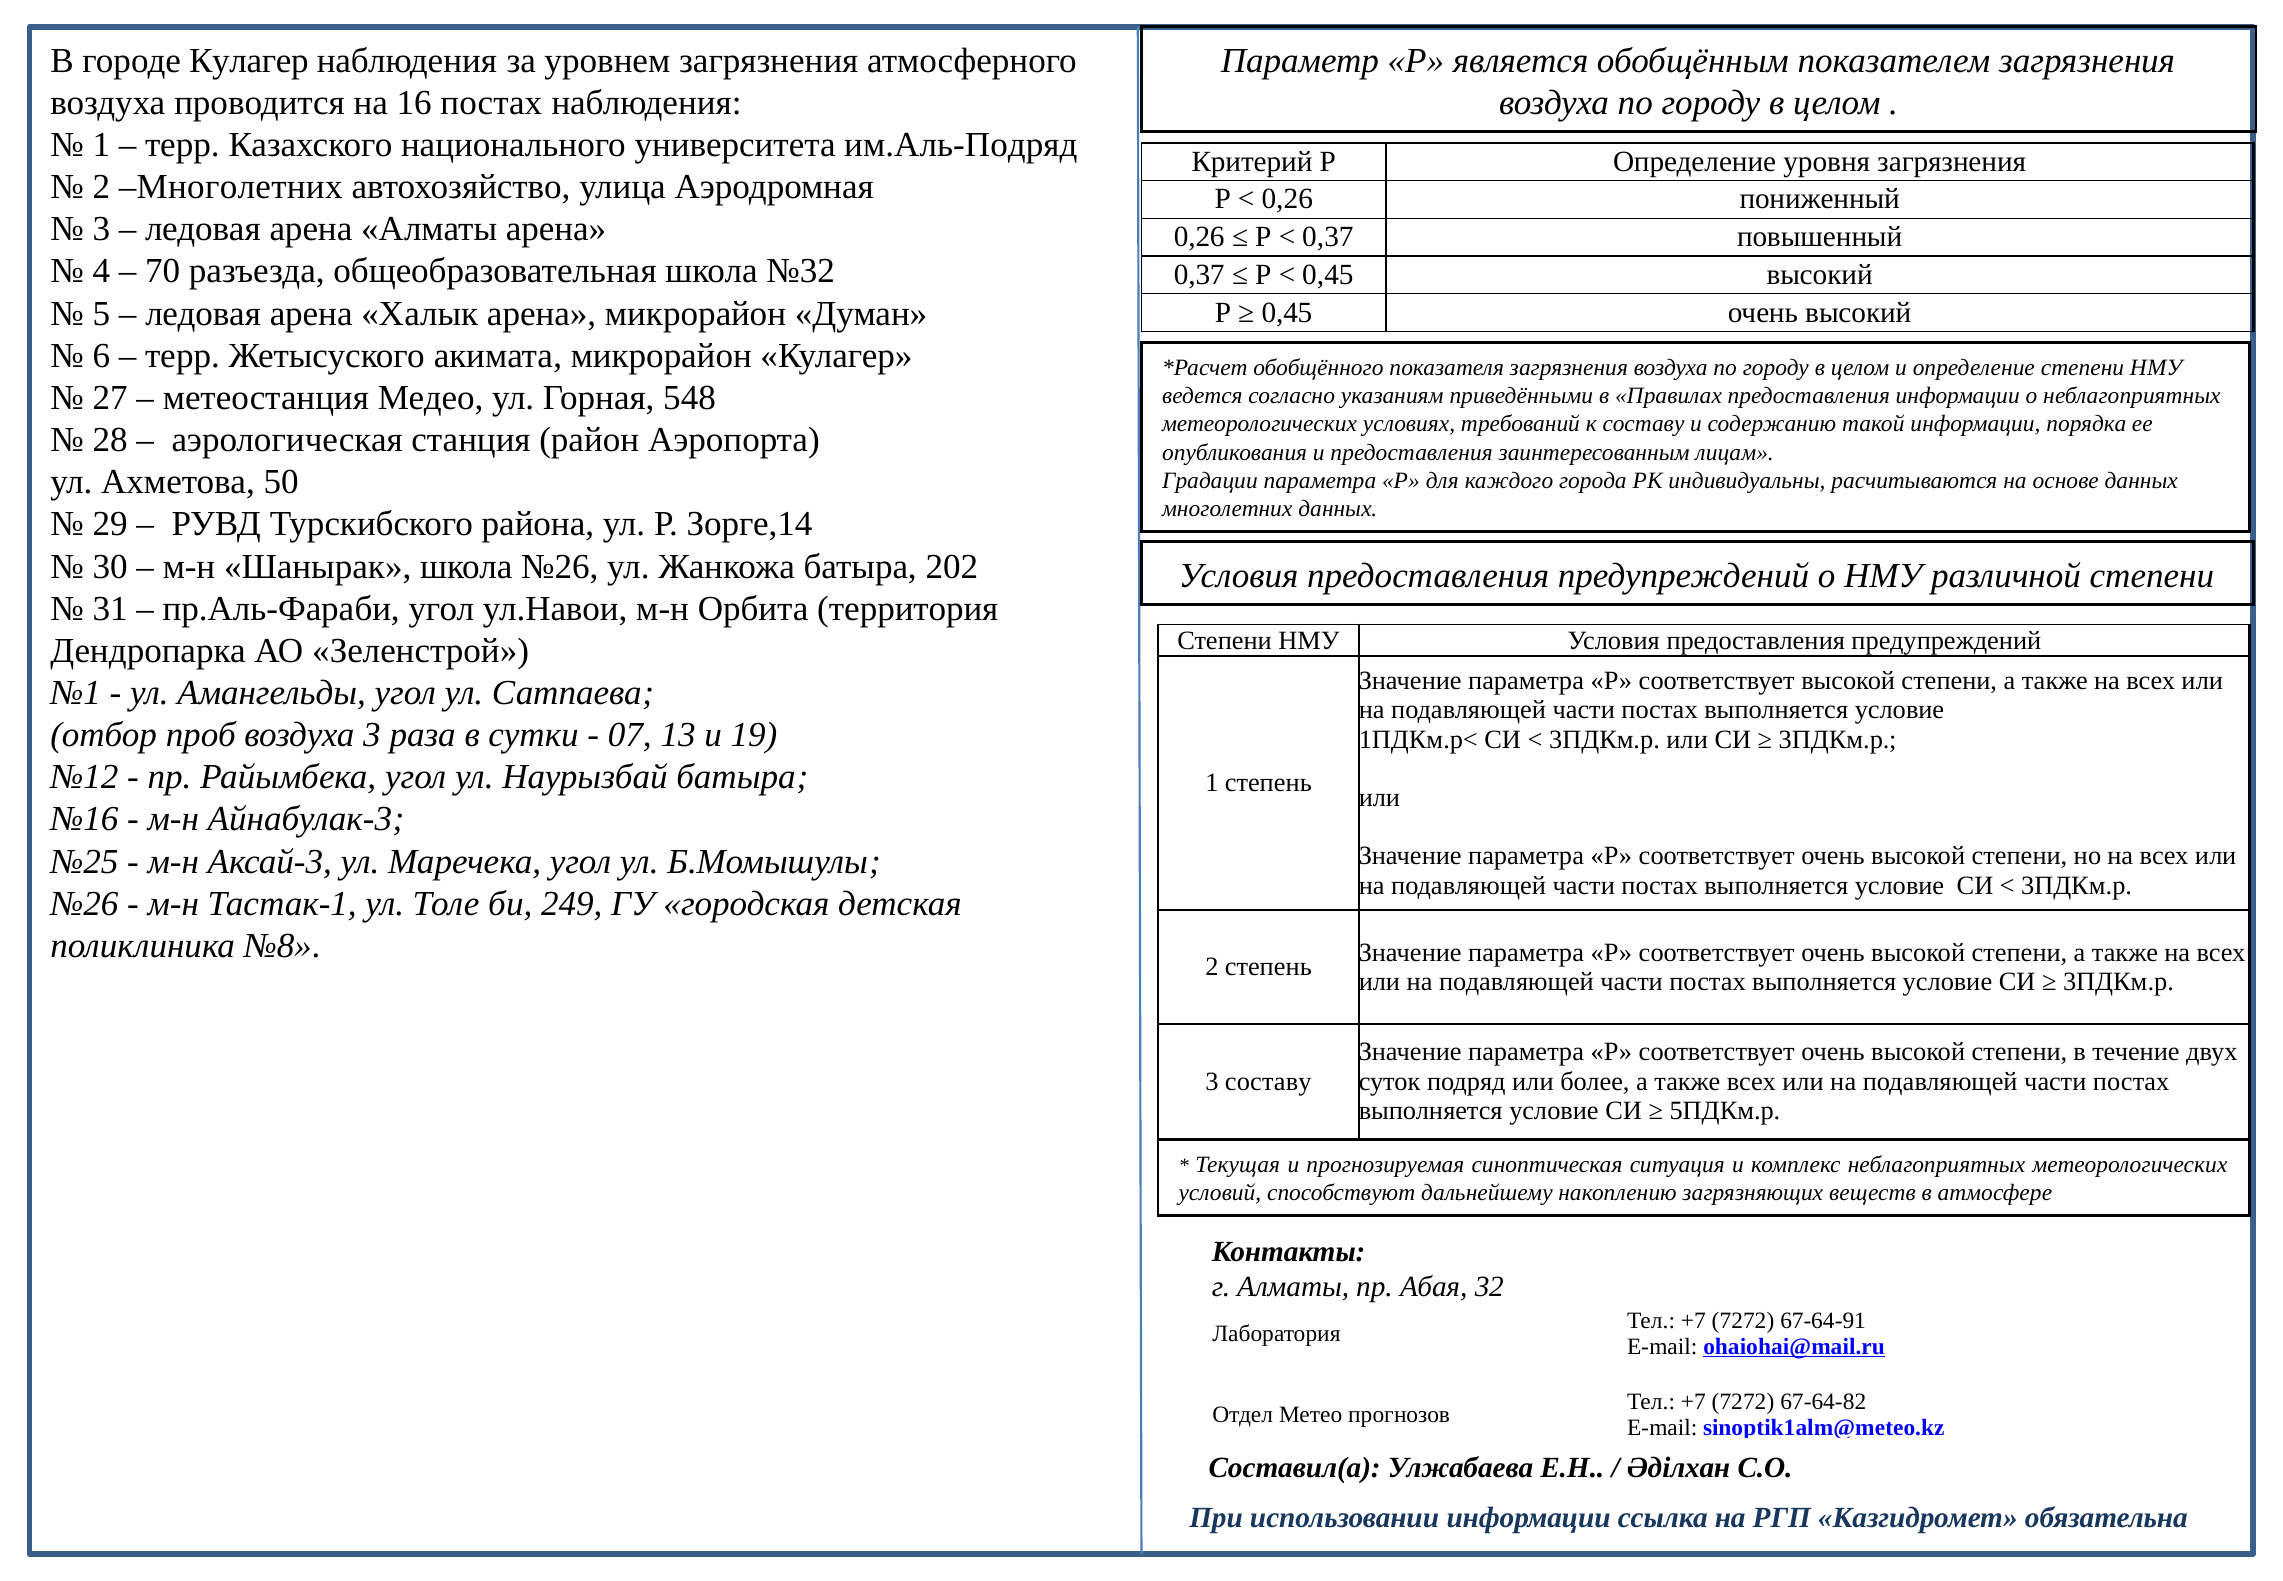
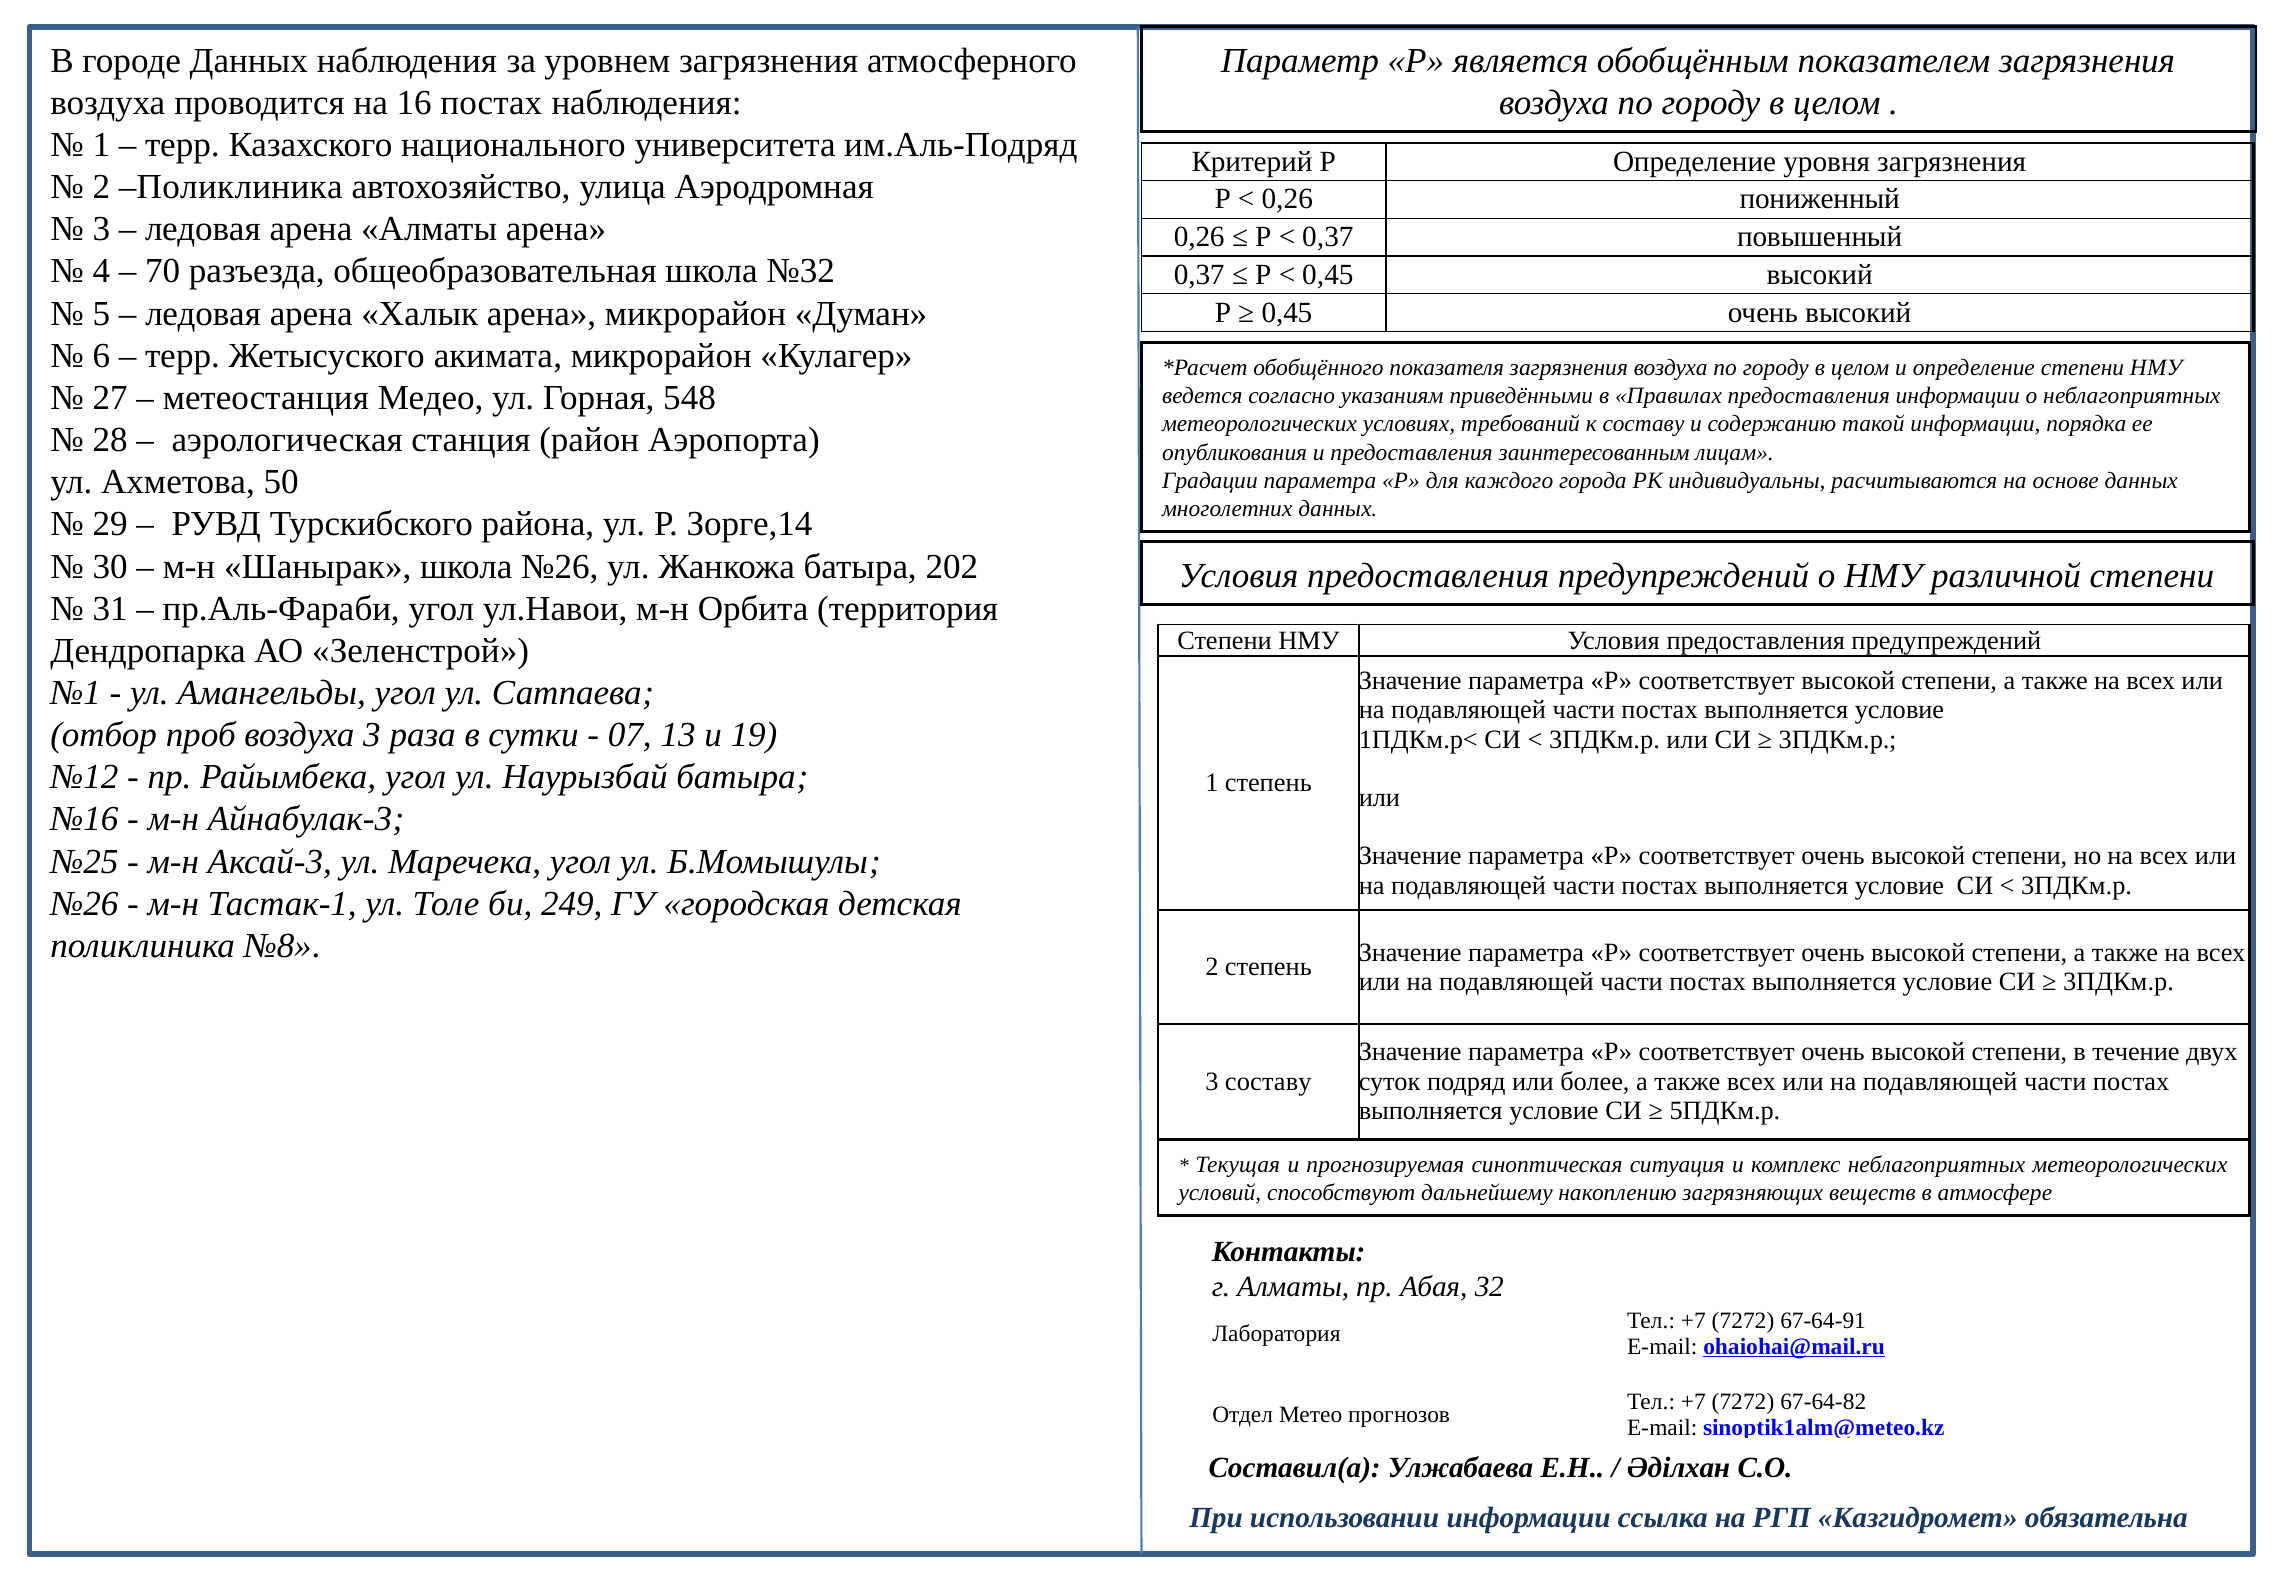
городе Кулагер: Кулагер -> Данных
2 Многолетних: Многолетних -> Поликлиника
